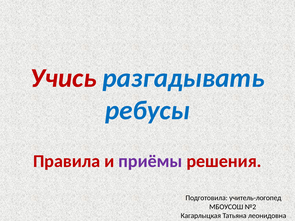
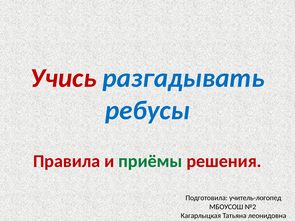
приёмы colour: purple -> green
